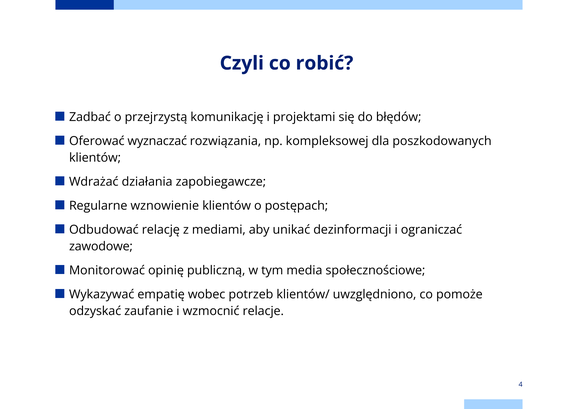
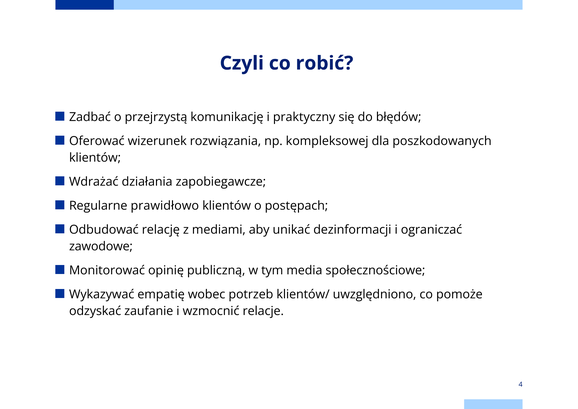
projektami: projektami -> praktyczny
wyznaczać: wyznaczać -> wizerunek
wznowienie: wznowienie -> prawidłowo
